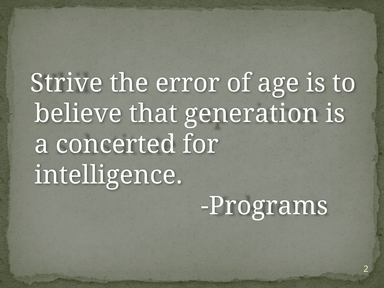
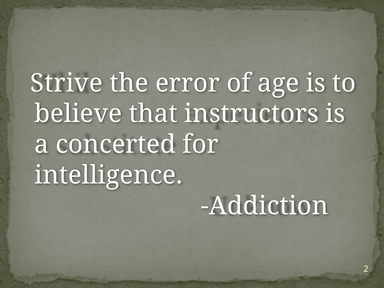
generation: generation -> instructors
Programs: Programs -> Addiction
